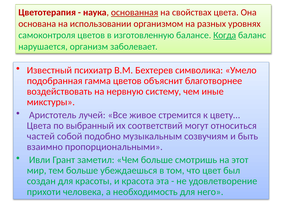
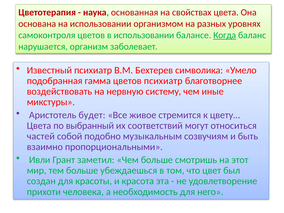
основанная underline: present -> none
в изготовленную: изготовленную -> использовании
цветов объяснит: объяснит -> психиатр
лучей: лучей -> будет
